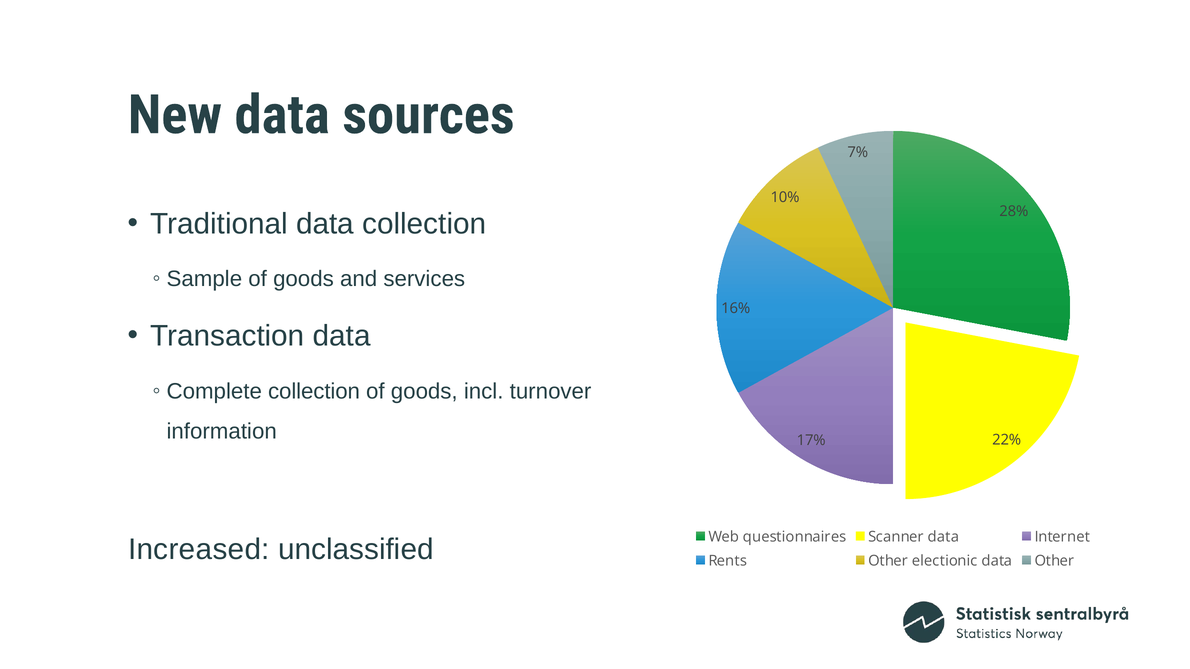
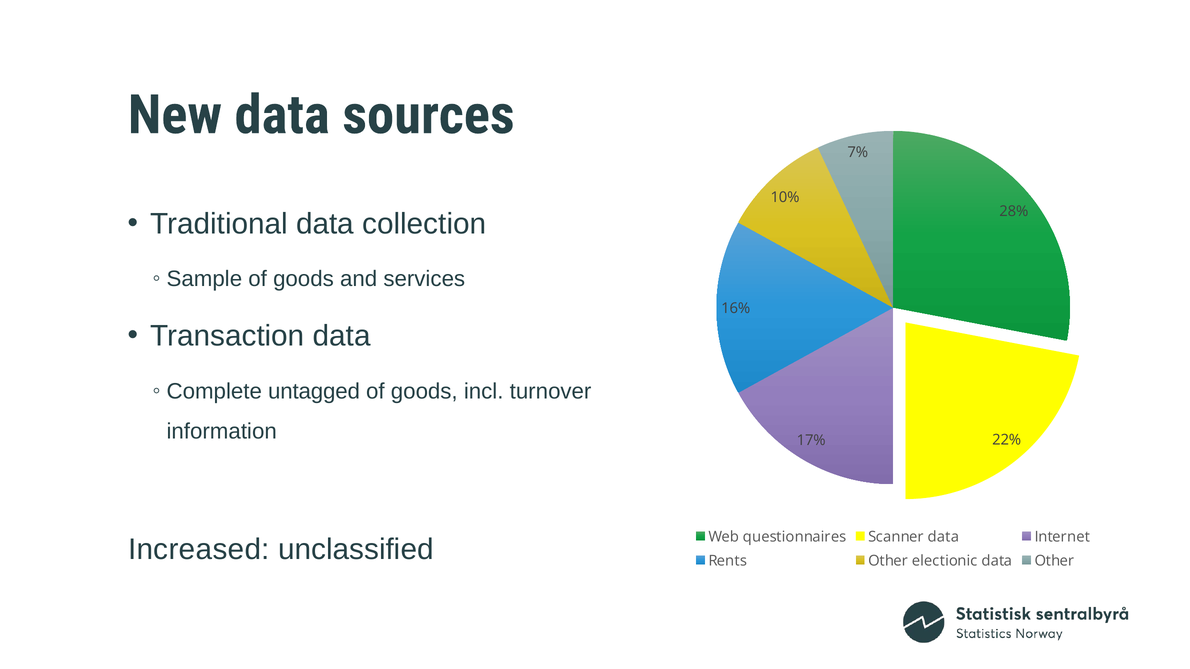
Complete collection: collection -> untagged
